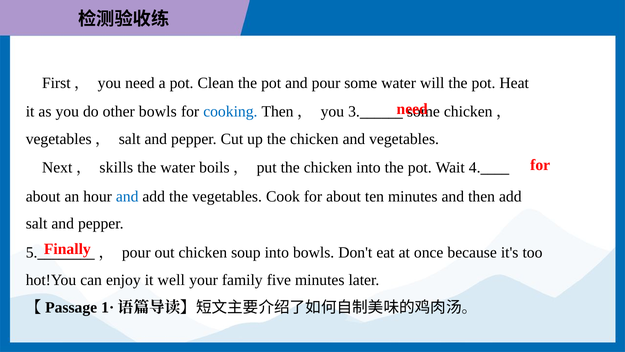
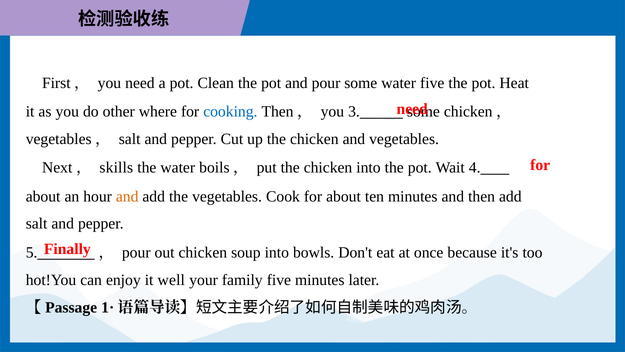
water will: will -> five
other bowls: bowls -> where
and at (127, 196) colour: blue -> orange
